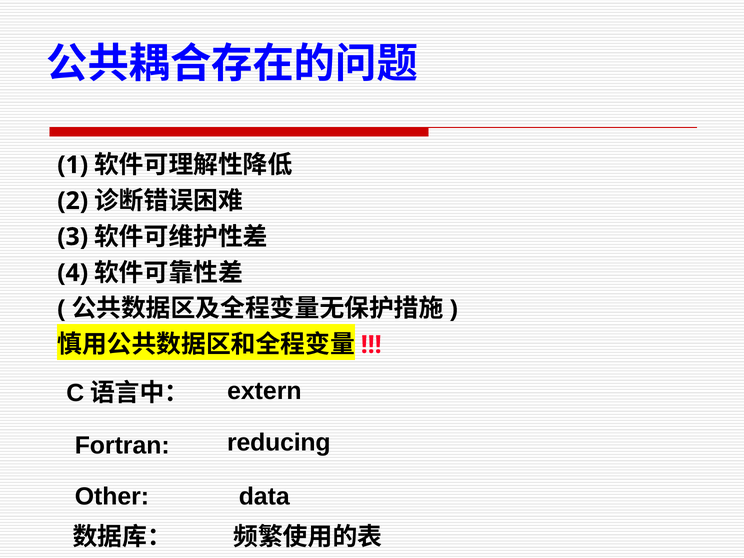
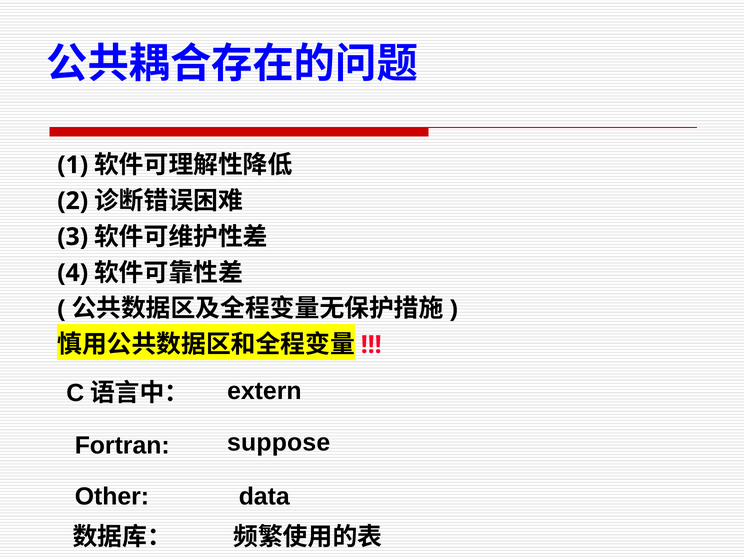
reducing: reducing -> suppose
